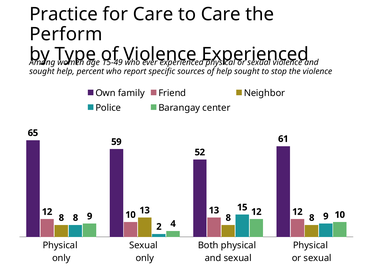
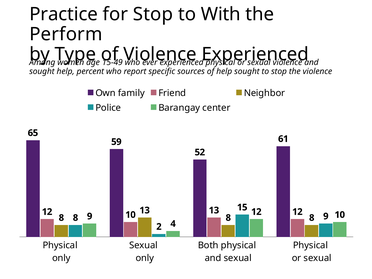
for Care: Care -> Stop
to Care: Care -> With
